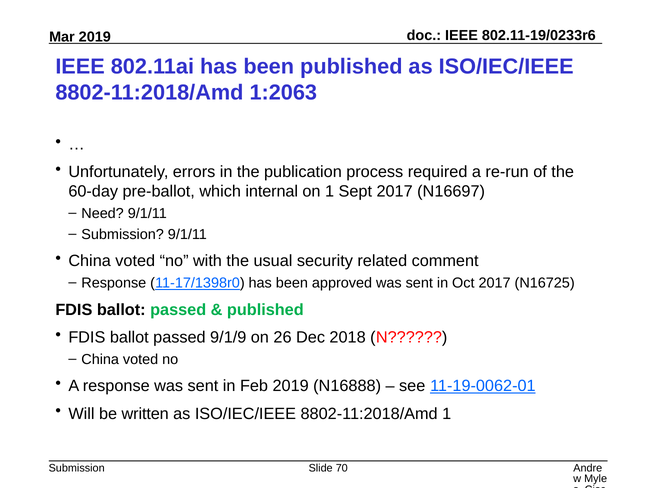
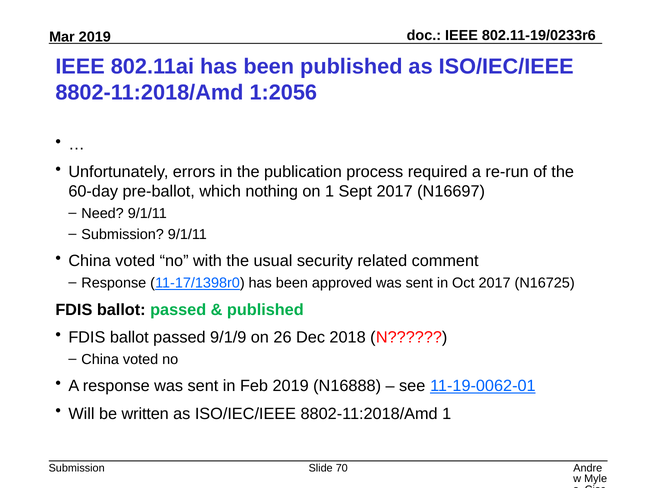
1:2063: 1:2063 -> 1:2056
internal: internal -> nothing
